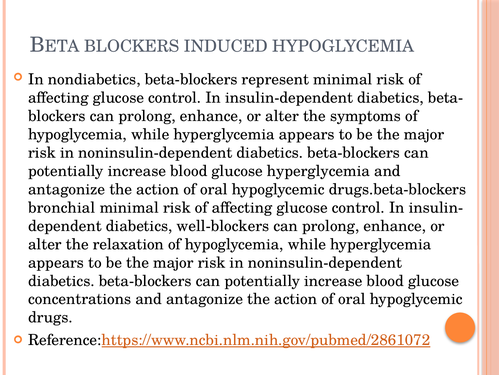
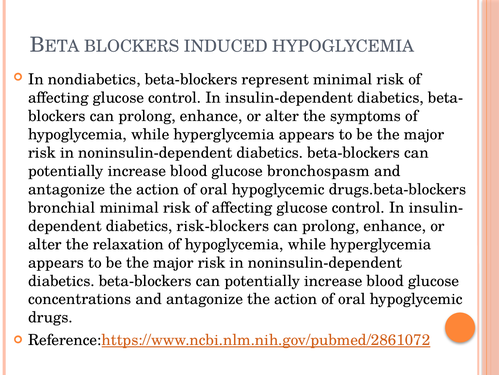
glucose hyperglycemia: hyperglycemia -> bronchospasm
well-blockers: well-blockers -> risk-blockers
